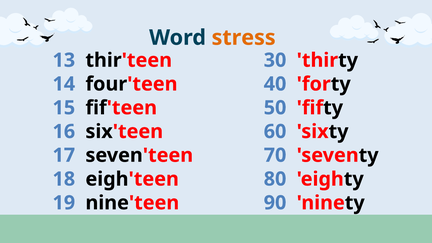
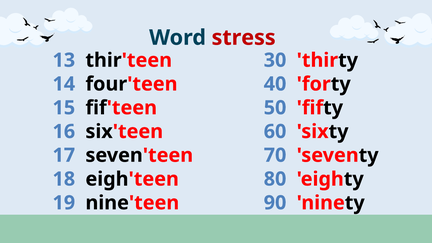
stress colour: orange -> red
